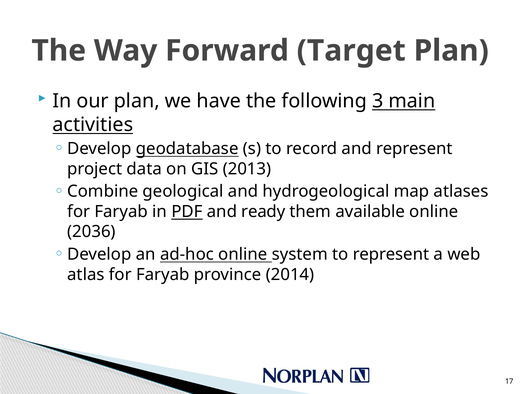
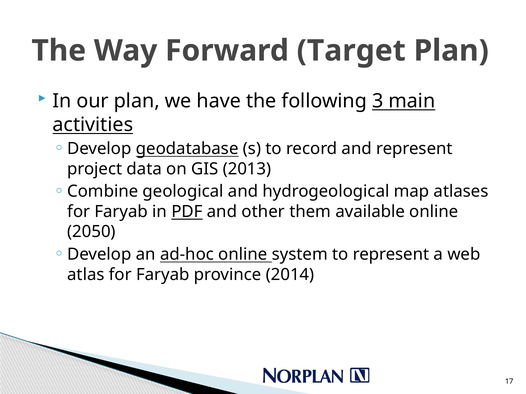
ready: ready -> other
2036: 2036 -> 2050
